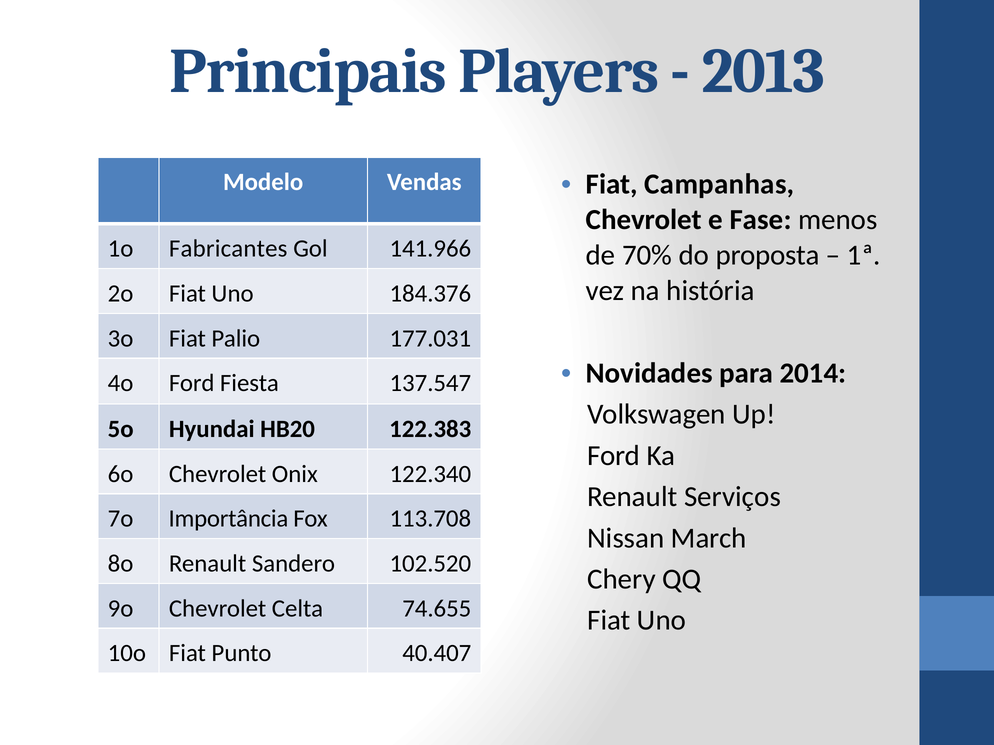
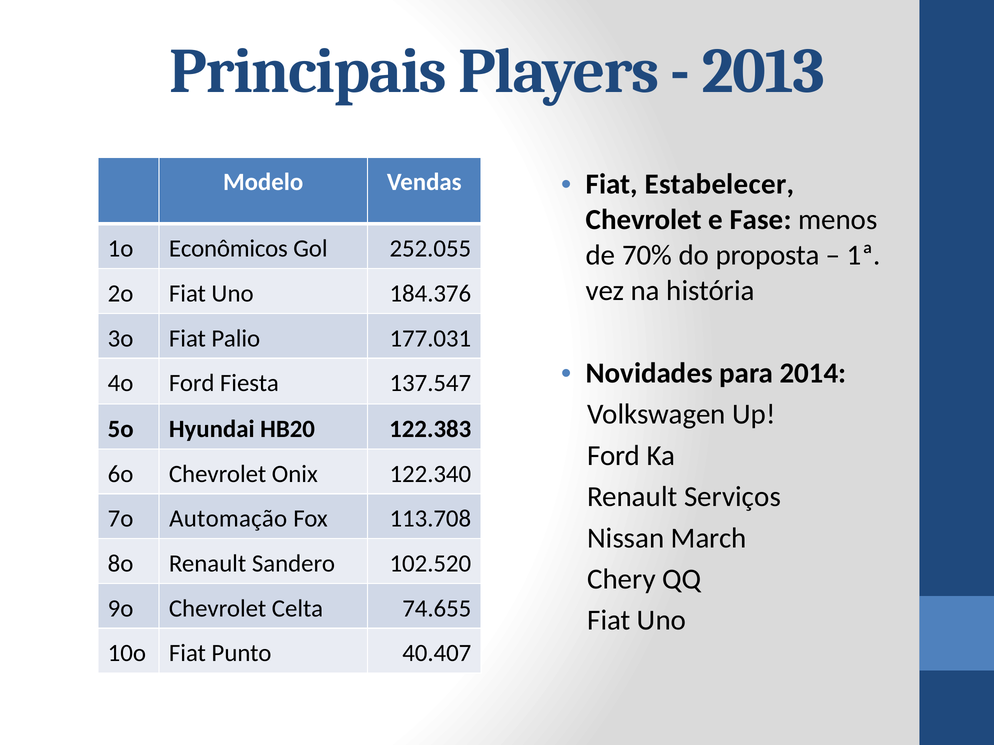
Campanhas: Campanhas -> Estabelecer
Fabricantes: Fabricantes -> Econômicos
141.966: 141.966 -> 252.055
Importância: Importância -> Automação
